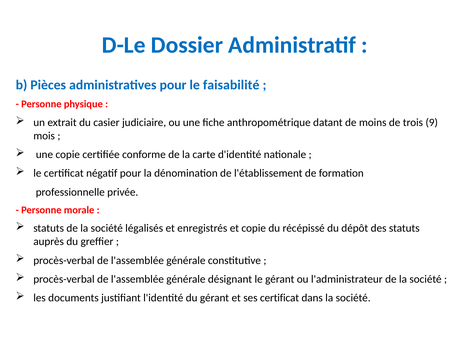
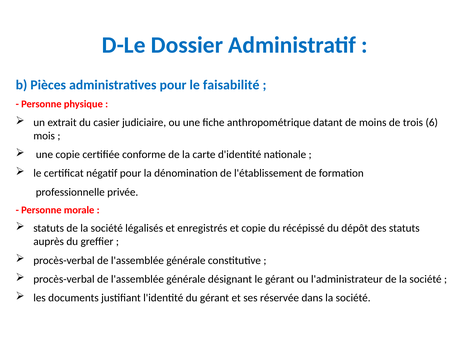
9: 9 -> 6
ses certificat: certificat -> réservée
